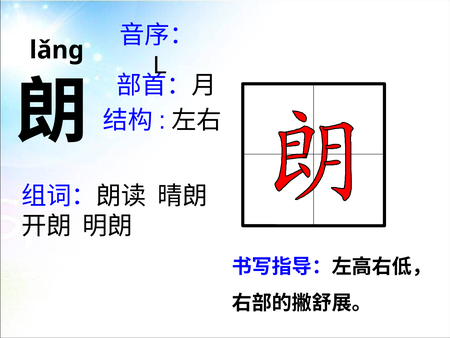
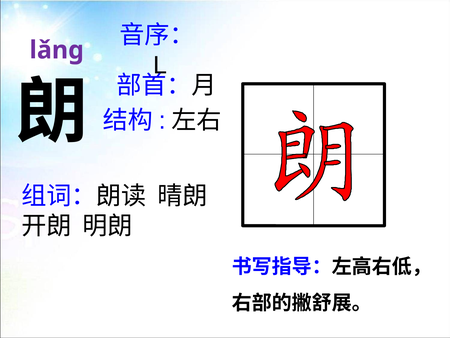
lǎng colour: black -> purple
